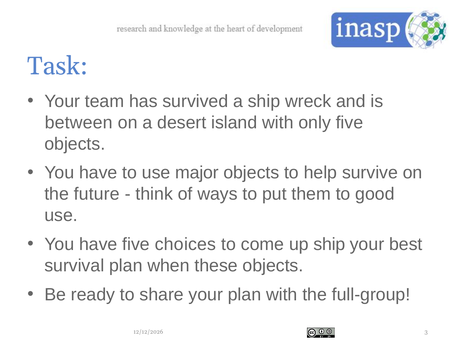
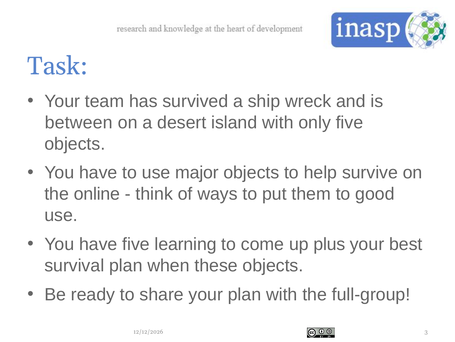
future: future -> online
choices: choices -> learning
up ship: ship -> plus
